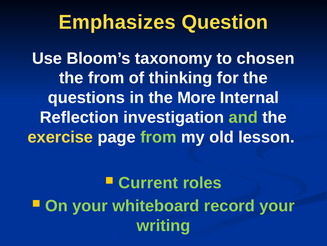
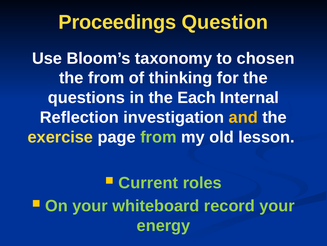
Emphasizes: Emphasizes -> Proceedings
More: More -> Each
and colour: light green -> yellow
writing: writing -> energy
